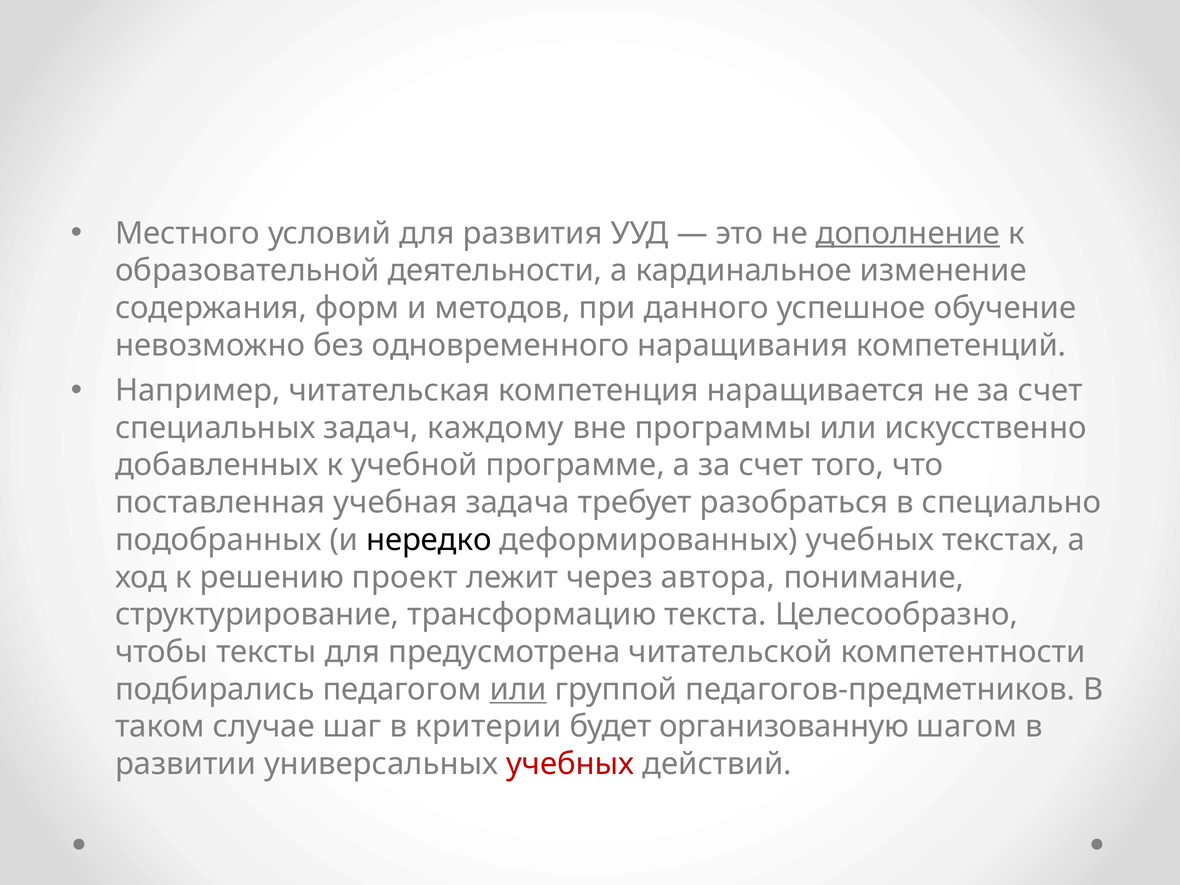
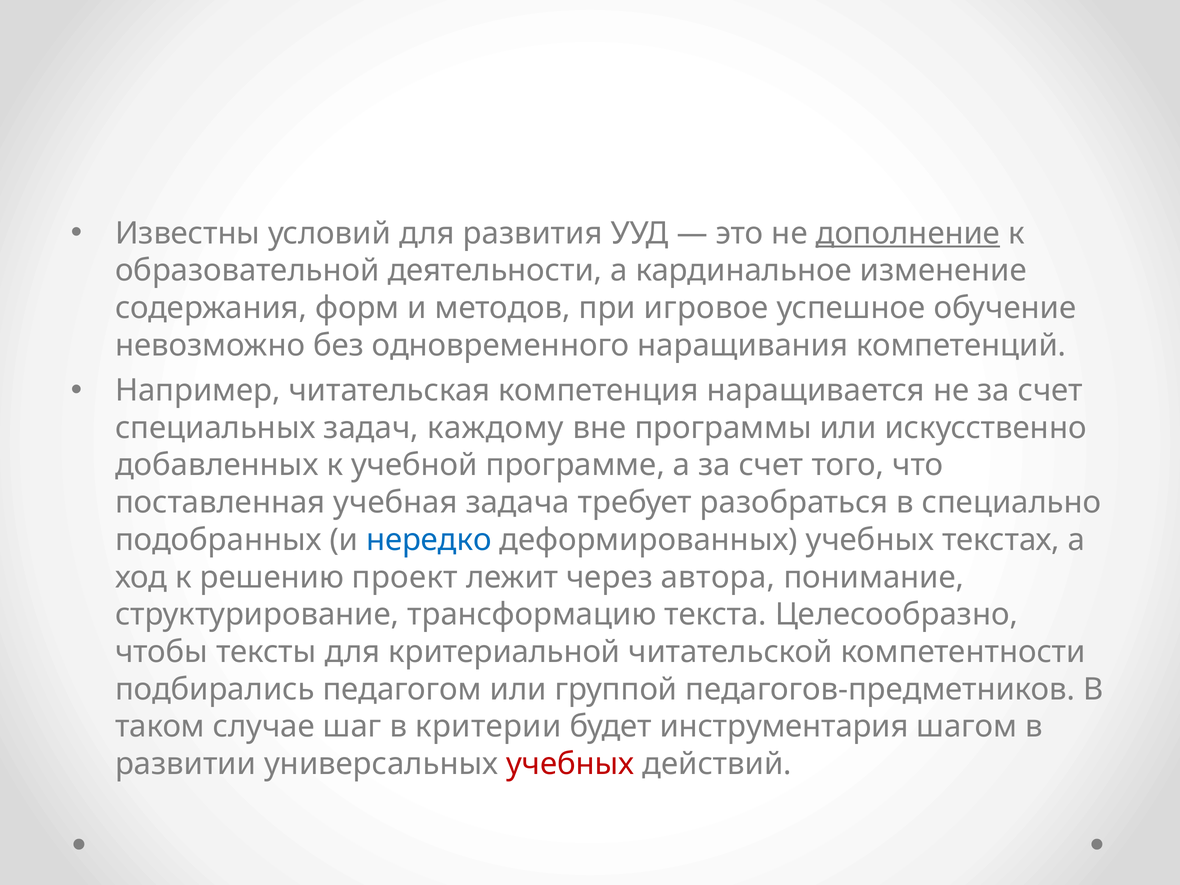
Местного: Местного -> Известны
данного: данного -> игровое
нередко colour: black -> blue
предусмотрена: предусмотрена -> критериальной
или at (518, 689) underline: present -> none
организованную: организованную -> инструментария
